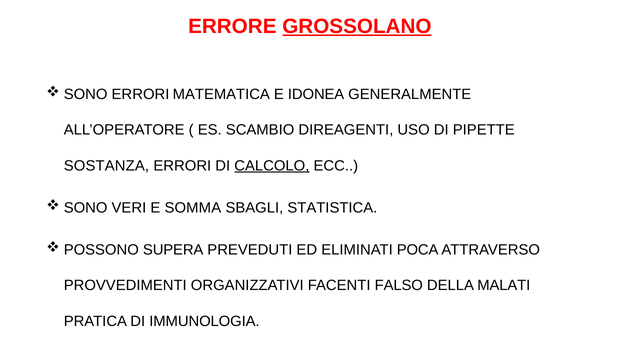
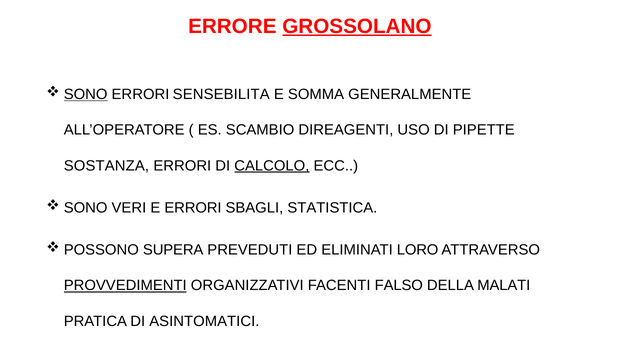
SONO at (86, 94) underline: none -> present
MATEMATICA: MATEMATICA -> SENSEBILITA
IDONEA: IDONEA -> SOMMA
E SOMMA: SOMMA -> ERRORI
POCA: POCA -> LORO
PROVVEDIMENTI underline: none -> present
IMMUNOLOGIA: IMMUNOLOGIA -> ASINTOMATICI
